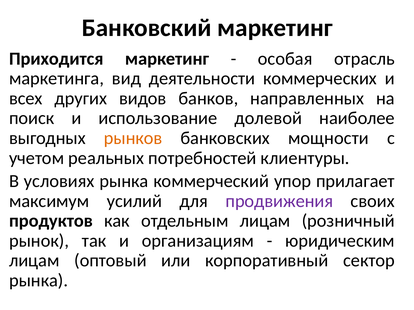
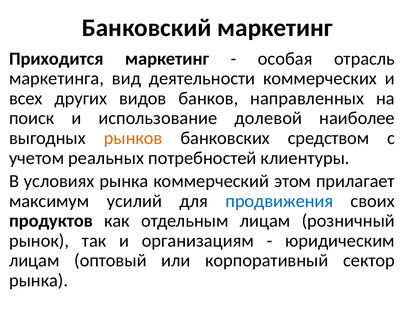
мощности: мощности -> средством
упор: упор -> этом
продвижения colour: purple -> blue
